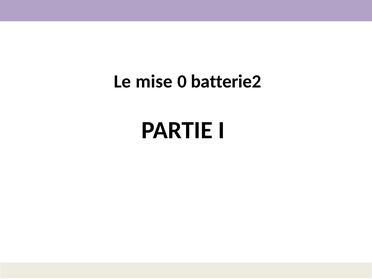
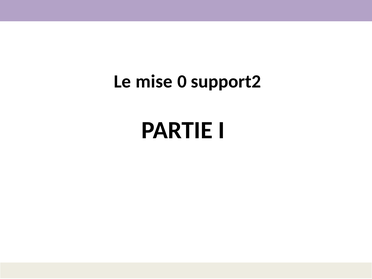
batterie2: batterie2 -> support2
